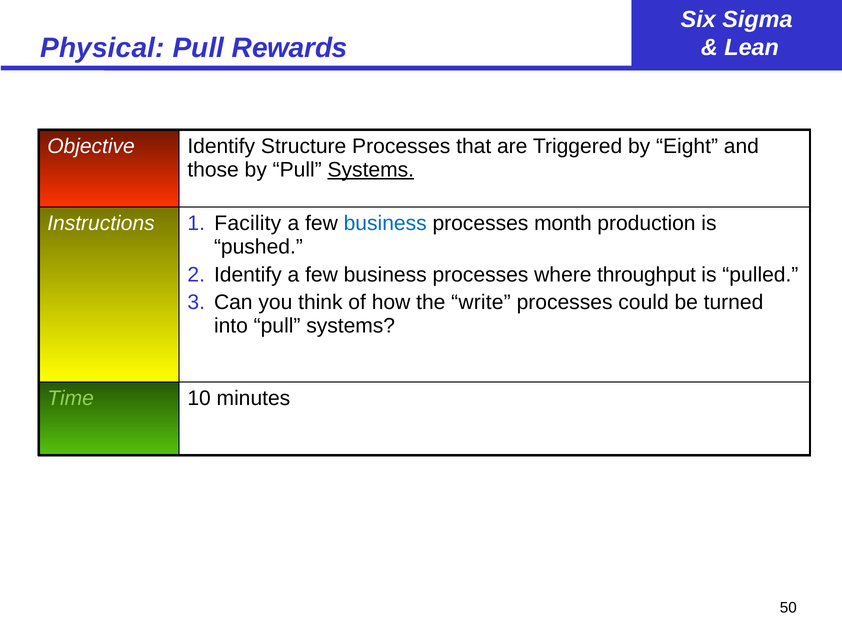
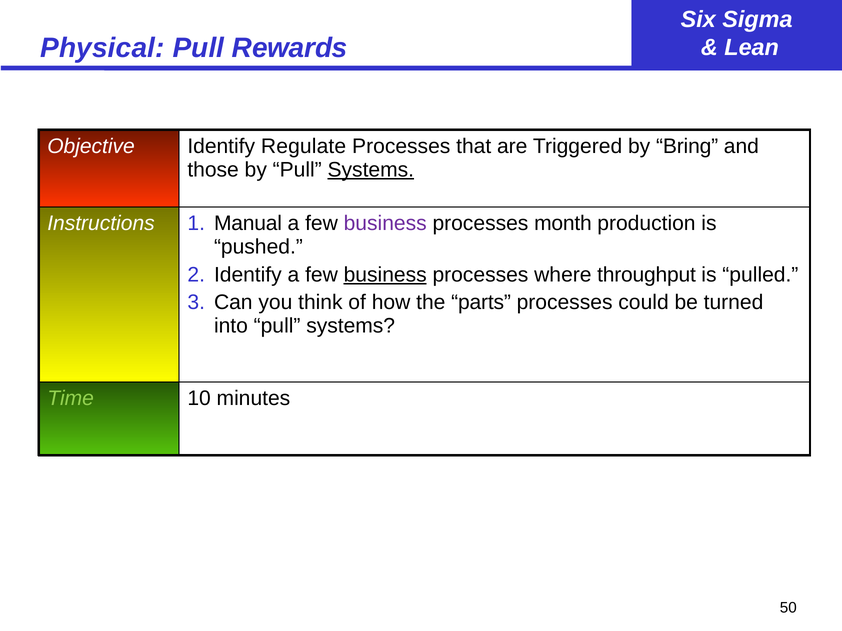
Structure: Structure -> Regulate
Eight: Eight -> Bring
Facility: Facility -> Manual
business at (385, 223) colour: blue -> purple
business at (385, 275) underline: none -> present
write: write -> parts
